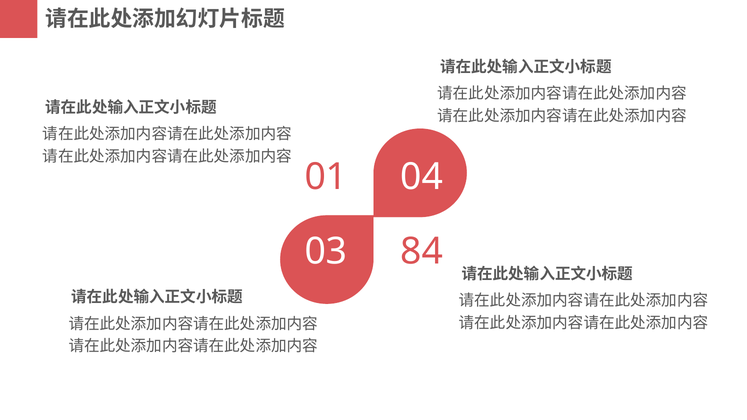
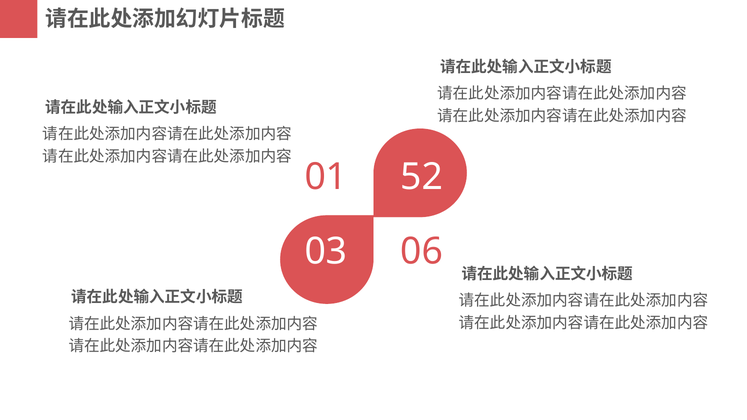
04: 04 -> 52
84: 84 -> 06
